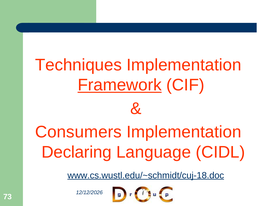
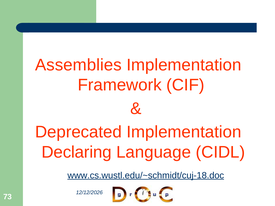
Techniques: Techniques -> Assemblies
Framework underline: present -> none
Consumers: Consumers -> Deprecated
